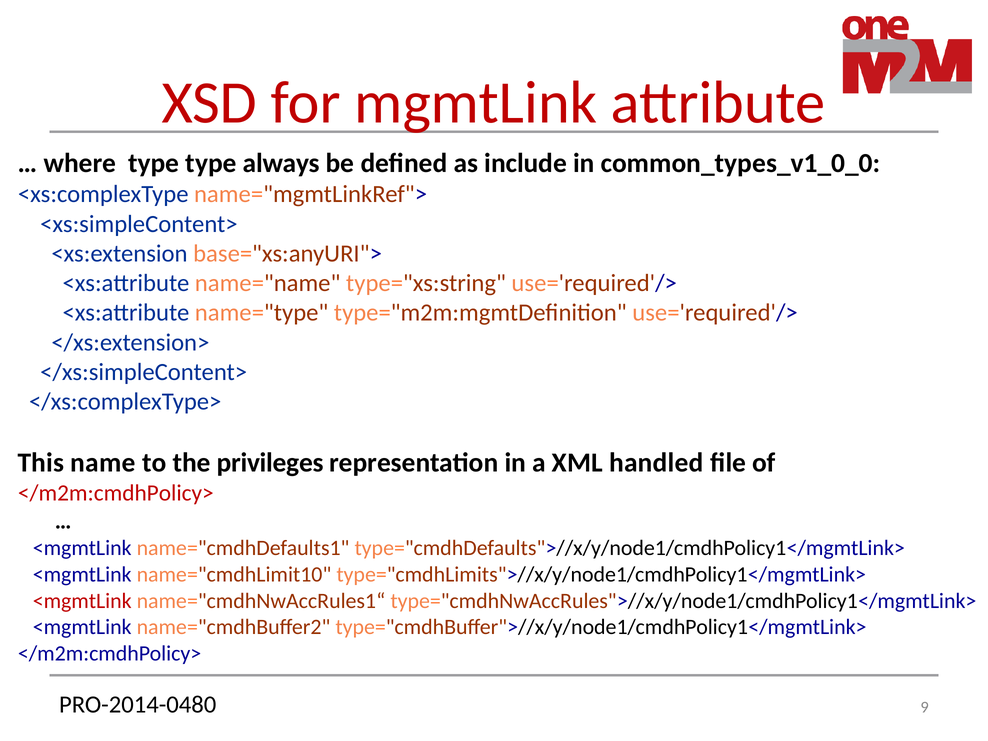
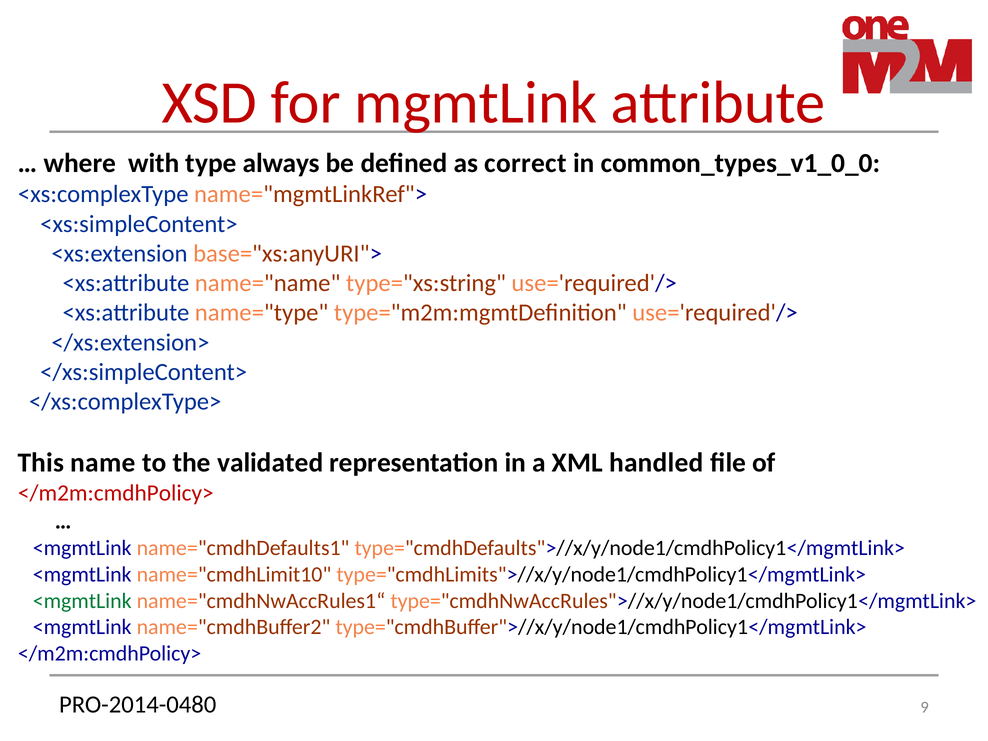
where type: type -> with
include: include -> correct
privileges: privileges -> validated
<mgmtLink at (82, 601) colour: red -> green
